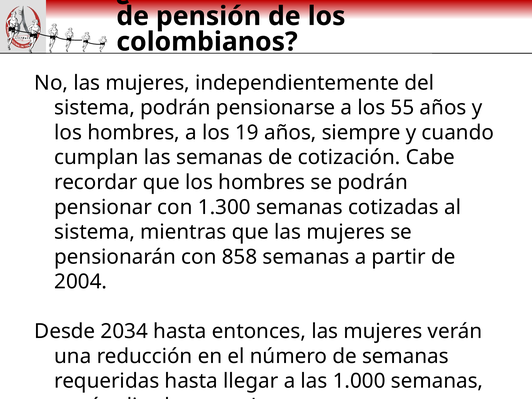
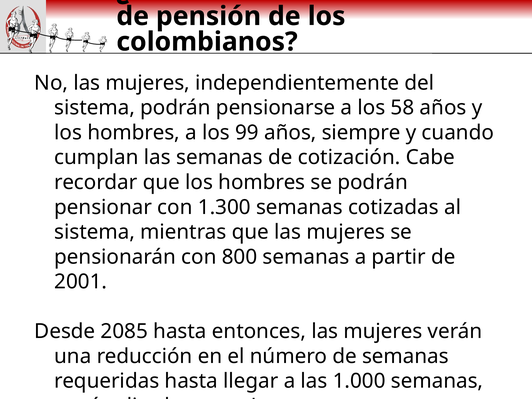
55: 55 -> 58
19: 19 -> 99
858: 858 -> 800
2004: 2004 -> 2001
2034: 2034 -> 2085
